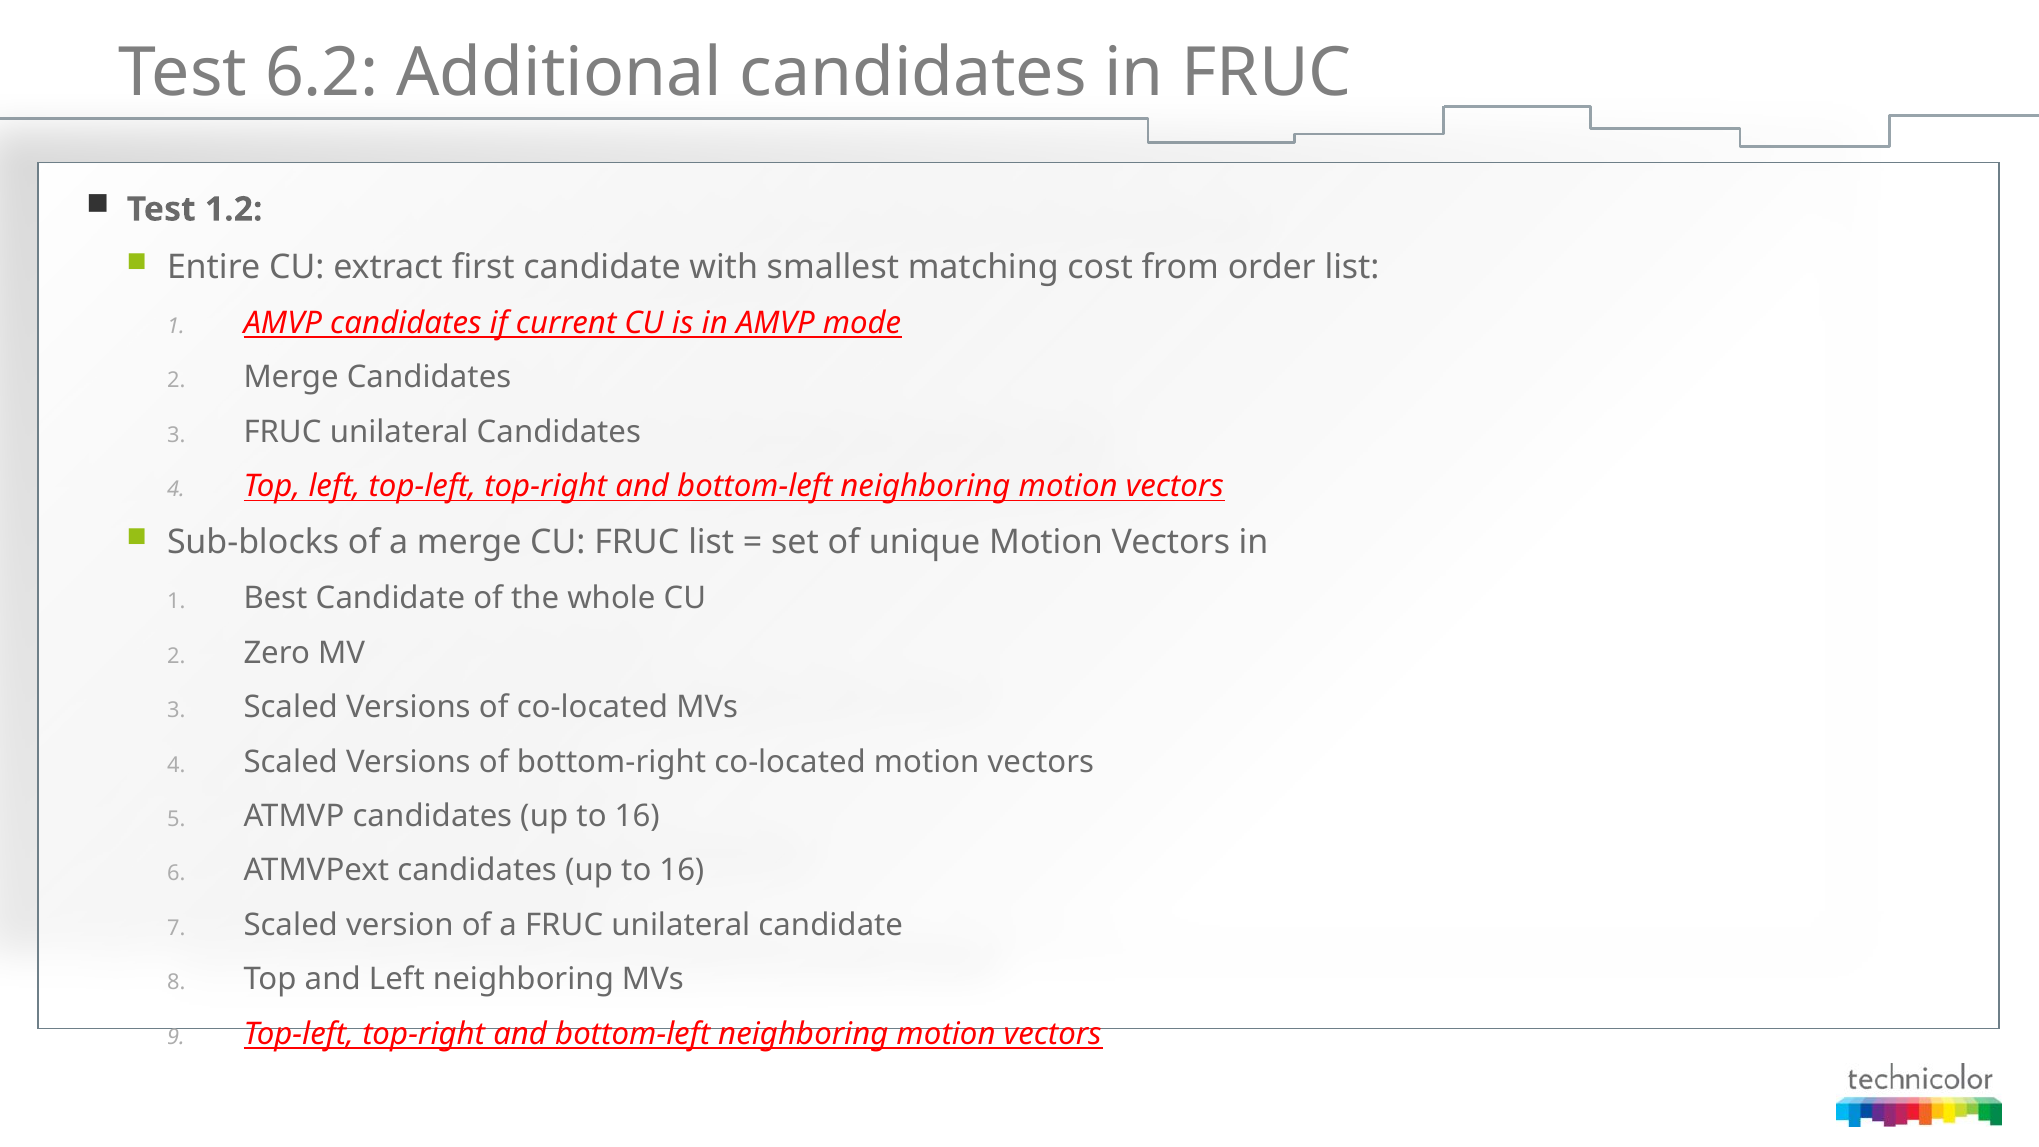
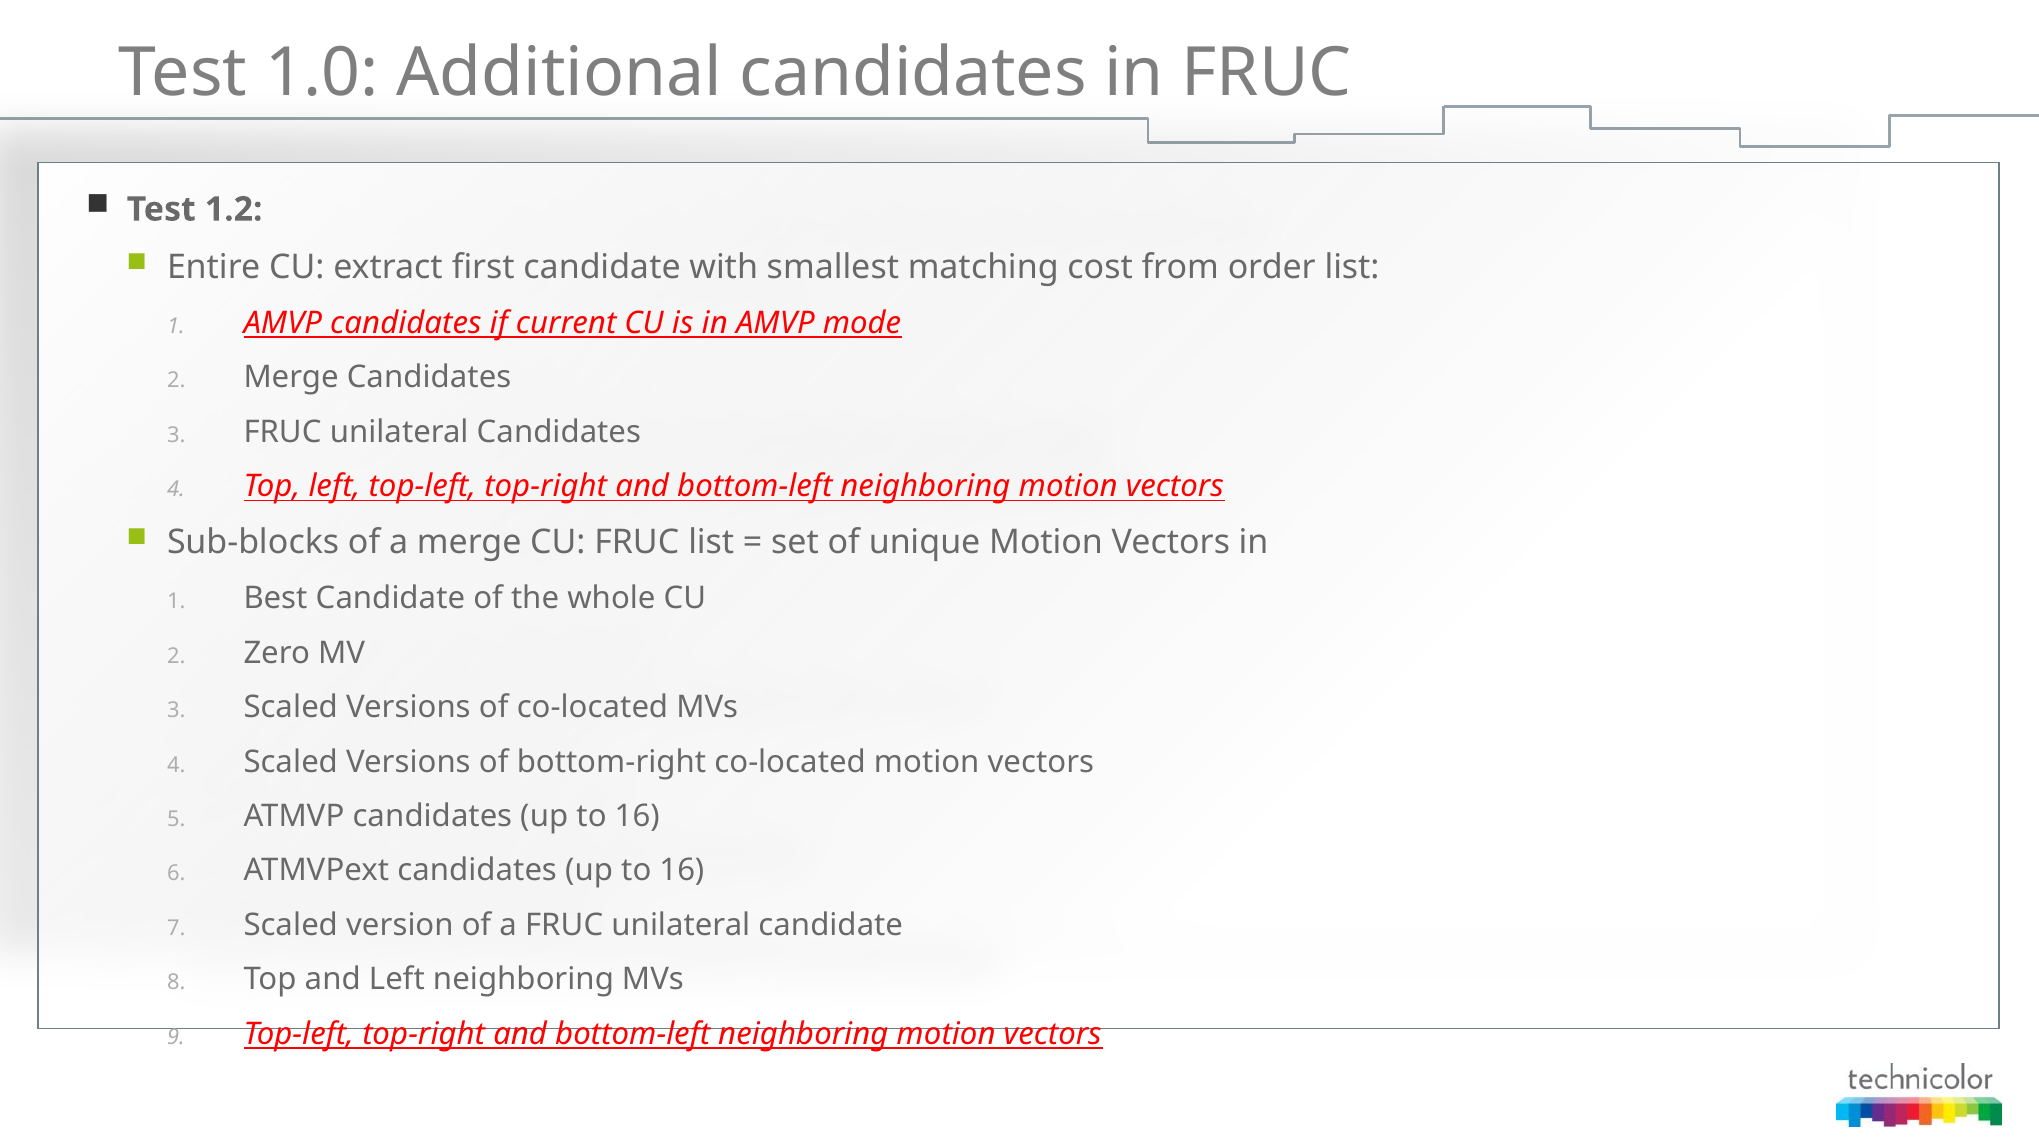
6.2: 6.2 -> 1.0
